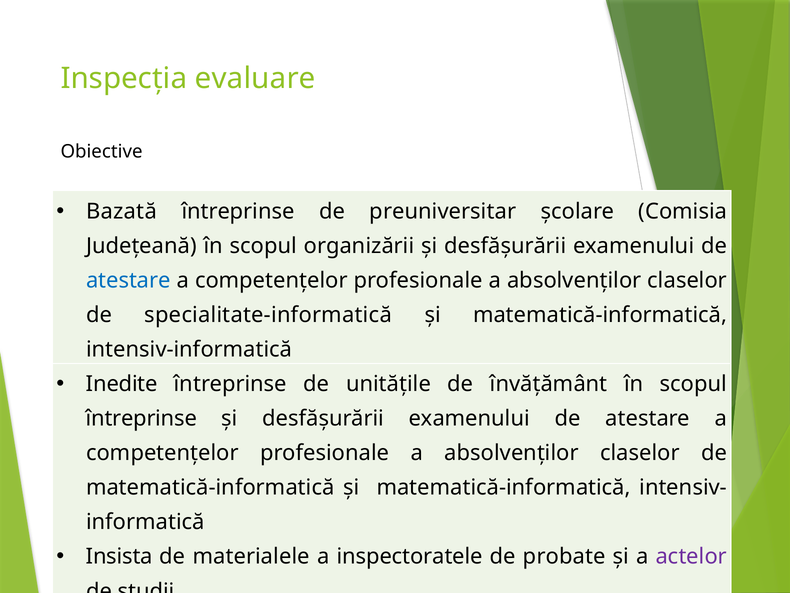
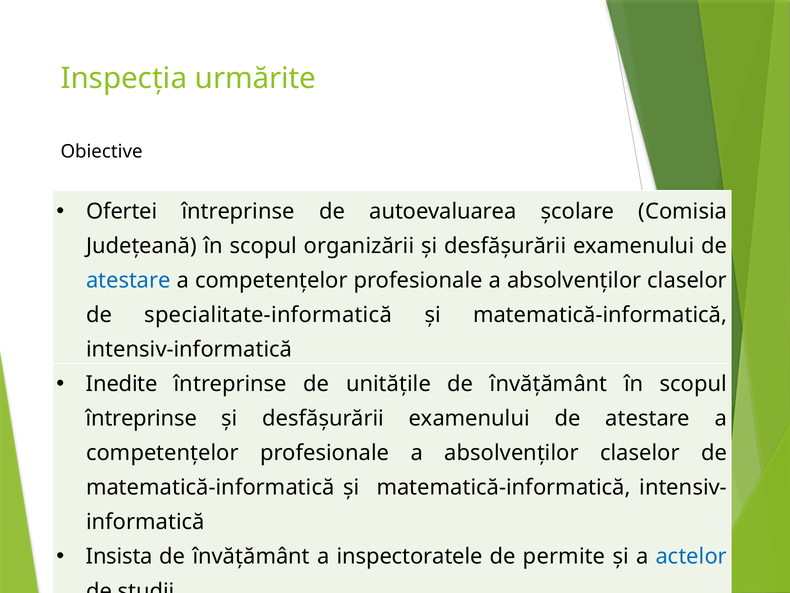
evaluare: evaluare -> urmărite
Bazată: Bazată -> Ofertei
preuniversitar: preuniversitar -> autoevaluarea
materialele at (251, 556): materialele -> învățământ
probate: probate -> permite
actelor colour: purple -> blue
